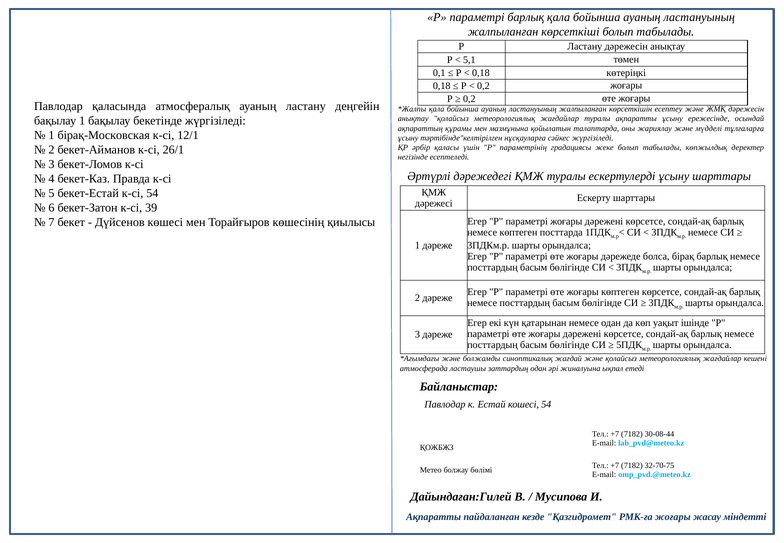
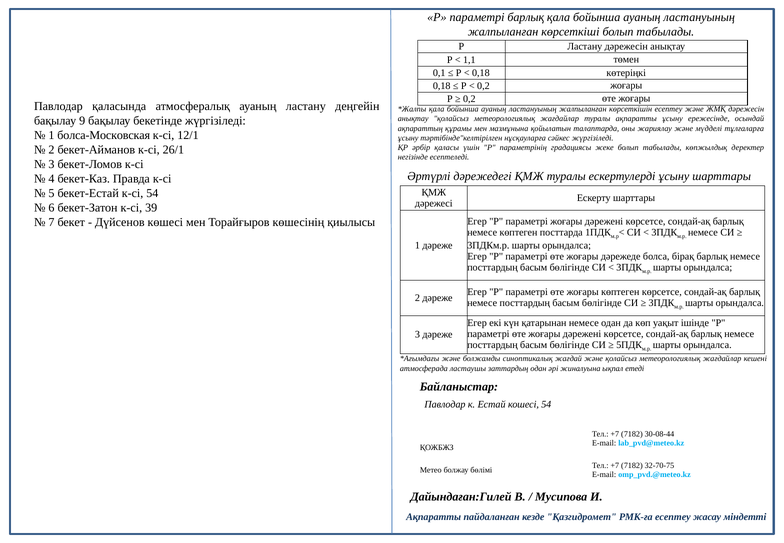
5,1: 5,1 -> 1,1
бақылау 1: 1 -> 9
бірақ-Московская: бірақ-Московская -> болса-Московская
РМК-ға жоғары: жоғары -> есептеу
